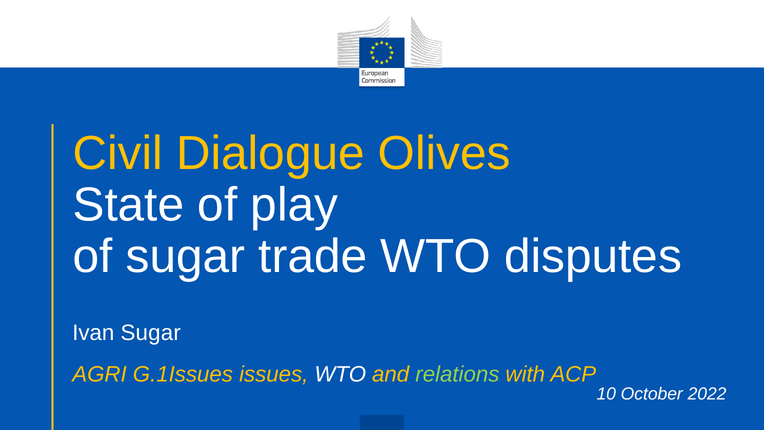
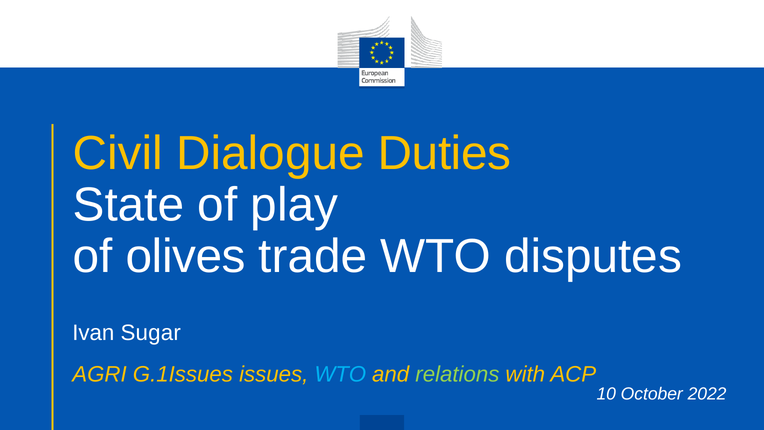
Olives: Olives -> Duties
of sugar: sugar -> olives
WTO at (340, 374) colour: white -> light blue
